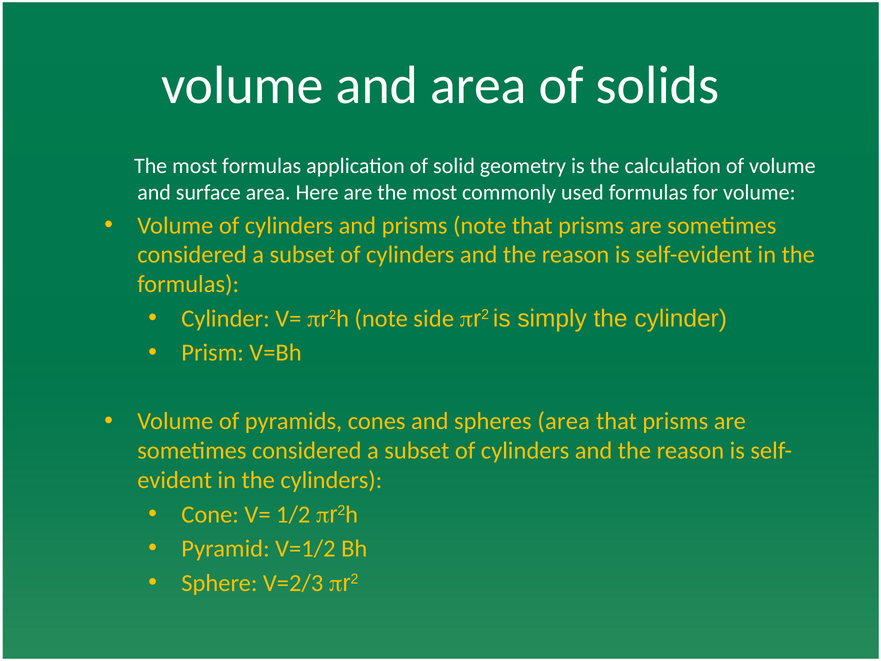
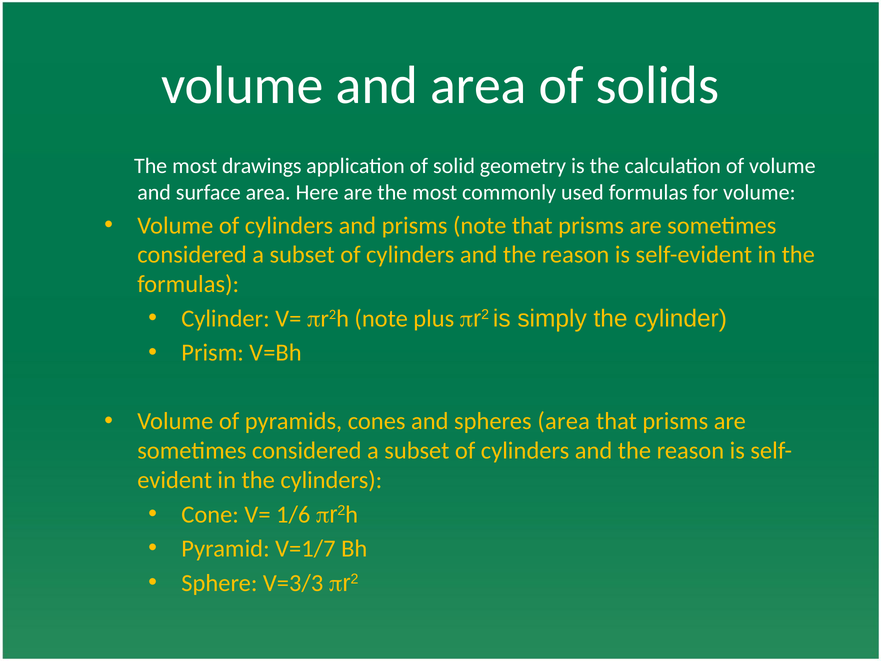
most formulas: formulas -> drawings
side: side -> plus
1/2: 1/2 -> 1/6
V=1/2: V=1/2 -> V=1/7
V=2/3: V=2/3 -> V=3/3
